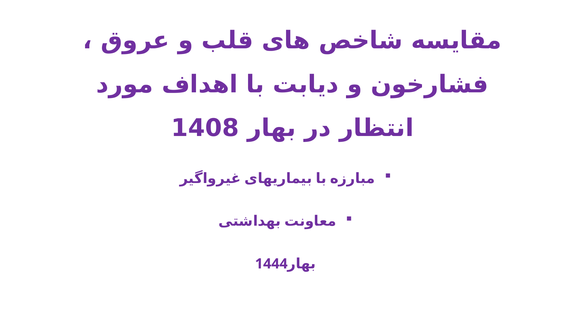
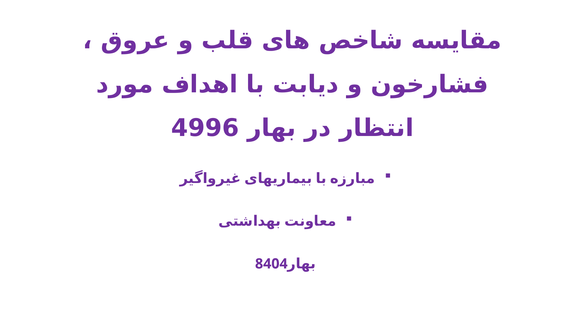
1408: 1408 -> 4996
1444: 1444 -> 8404
